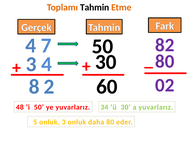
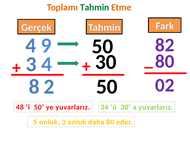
Tahmin at (95, 7) colour: black -> green
7: 7 -> 9
2 60: 60 -> 50
